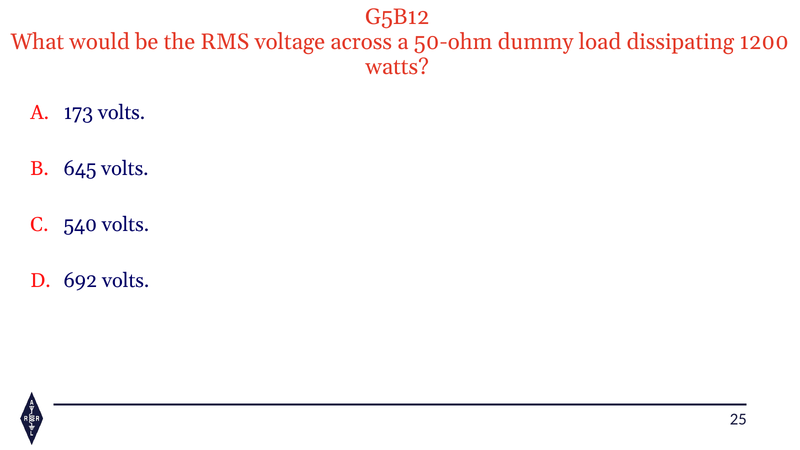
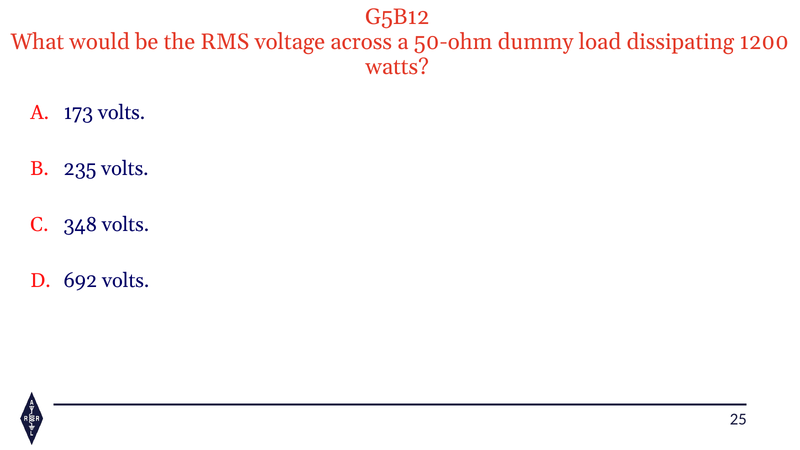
645: 645 -> 235
540: 540 -> 348
